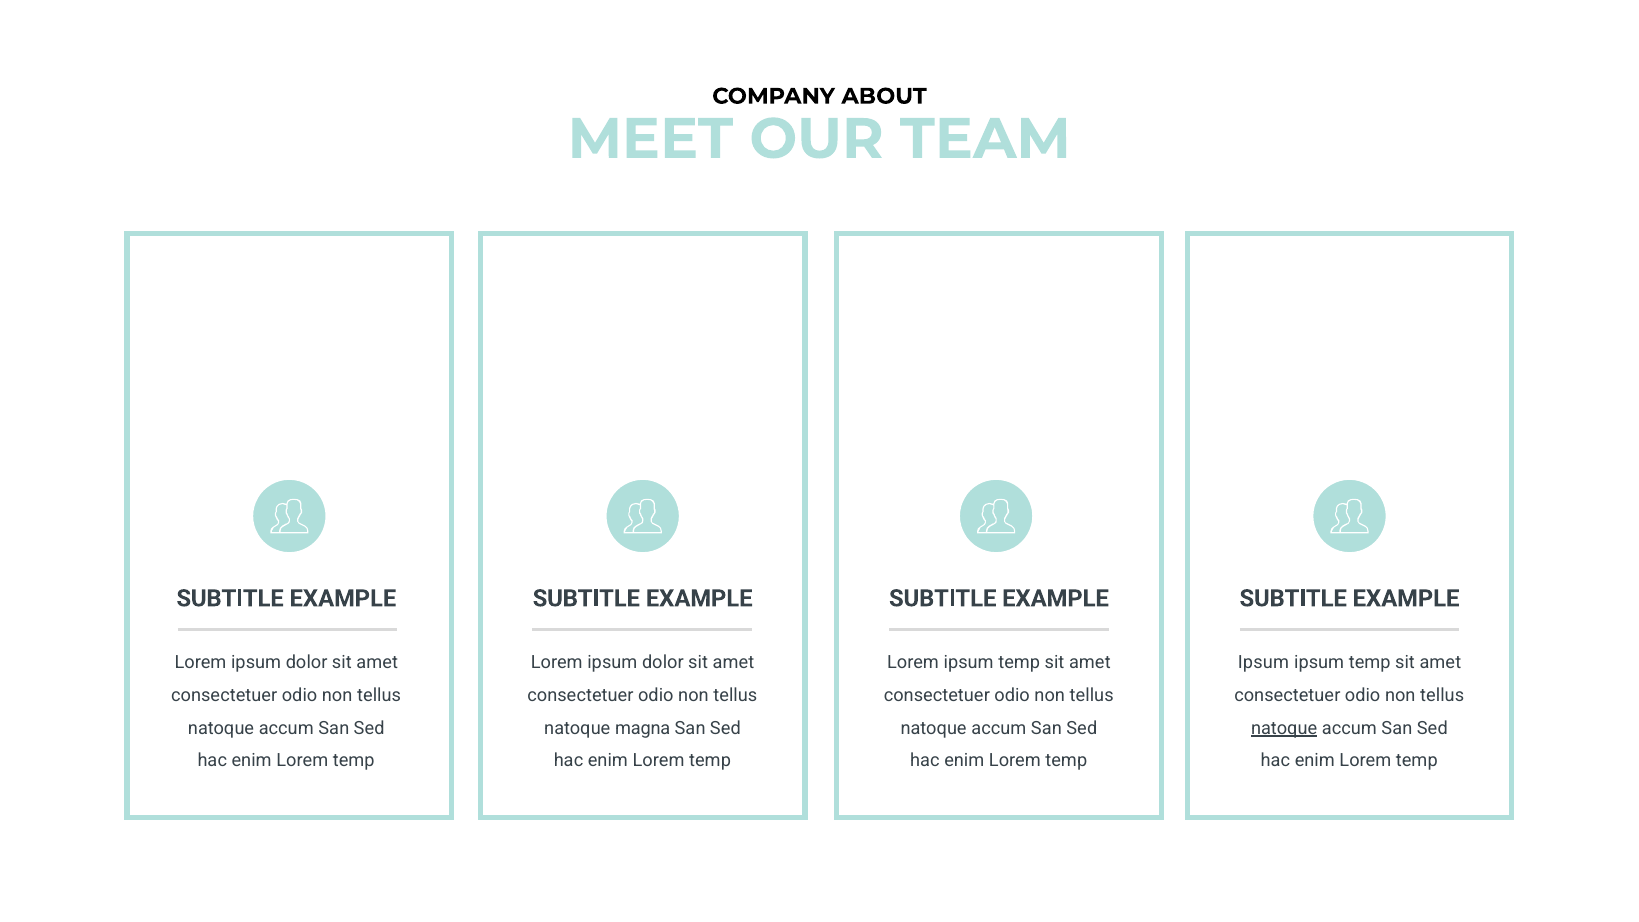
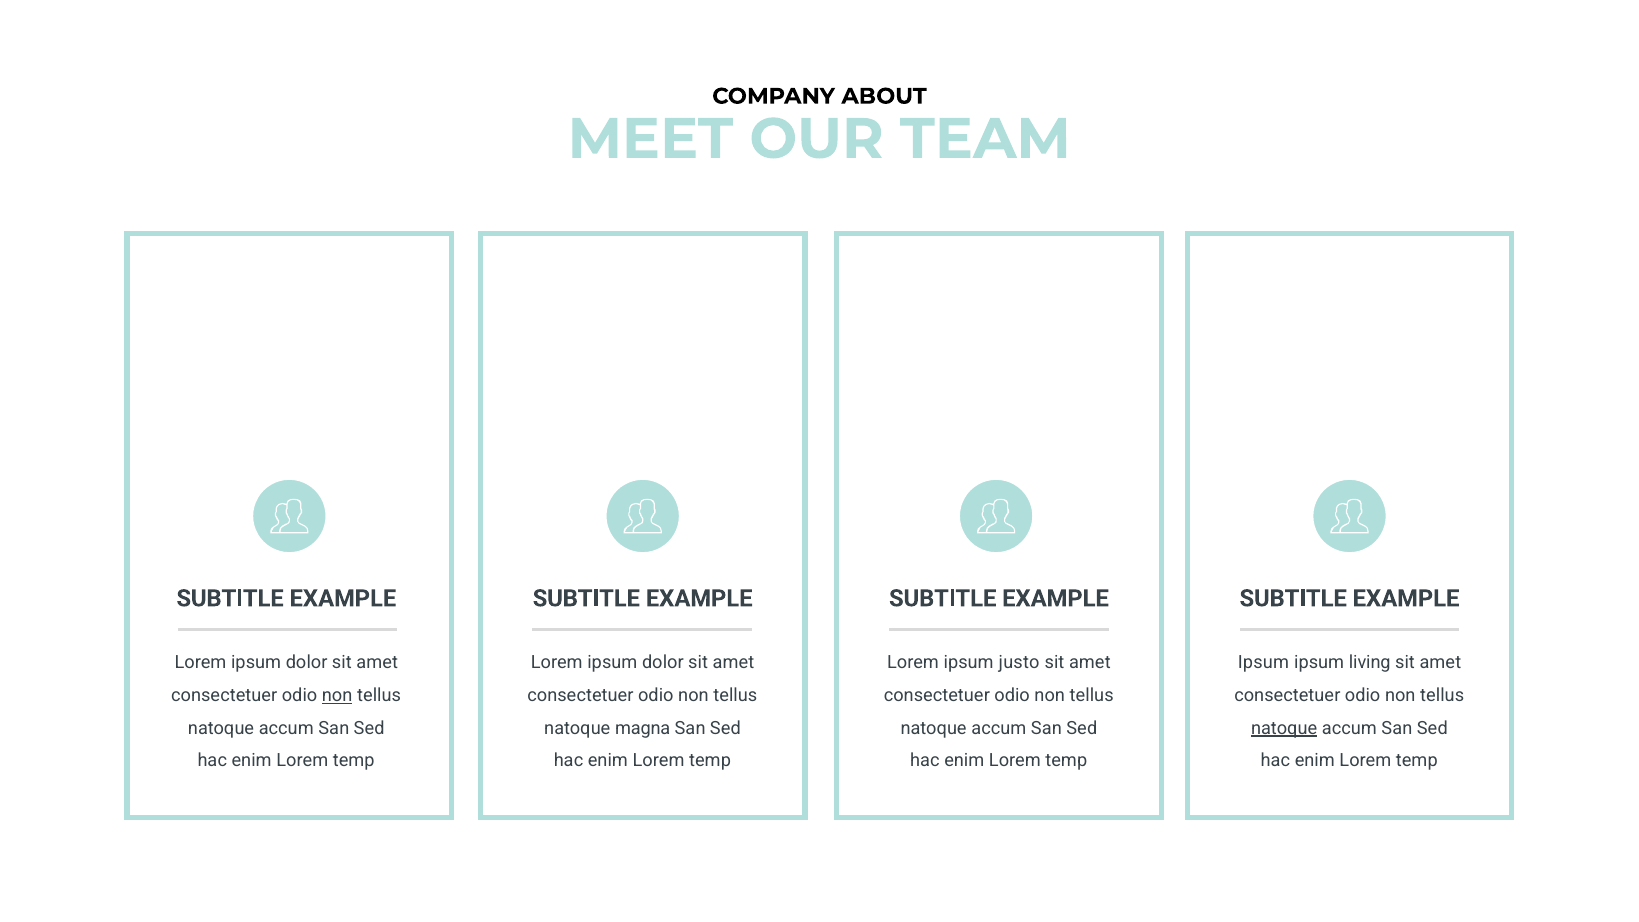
Lorem ipsum temp: temp -> justo
temp at (1370, 663): temp -> living
non at (337, 695) underline: none -> present
